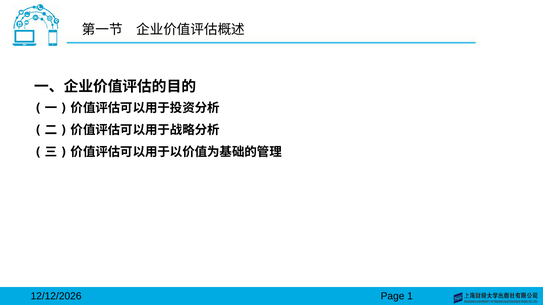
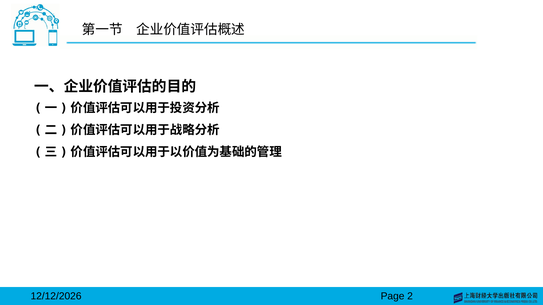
1: 1 -> 2
